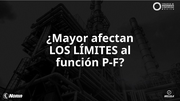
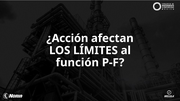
¿Mayor: ¿Mayor -> ¿Acción
